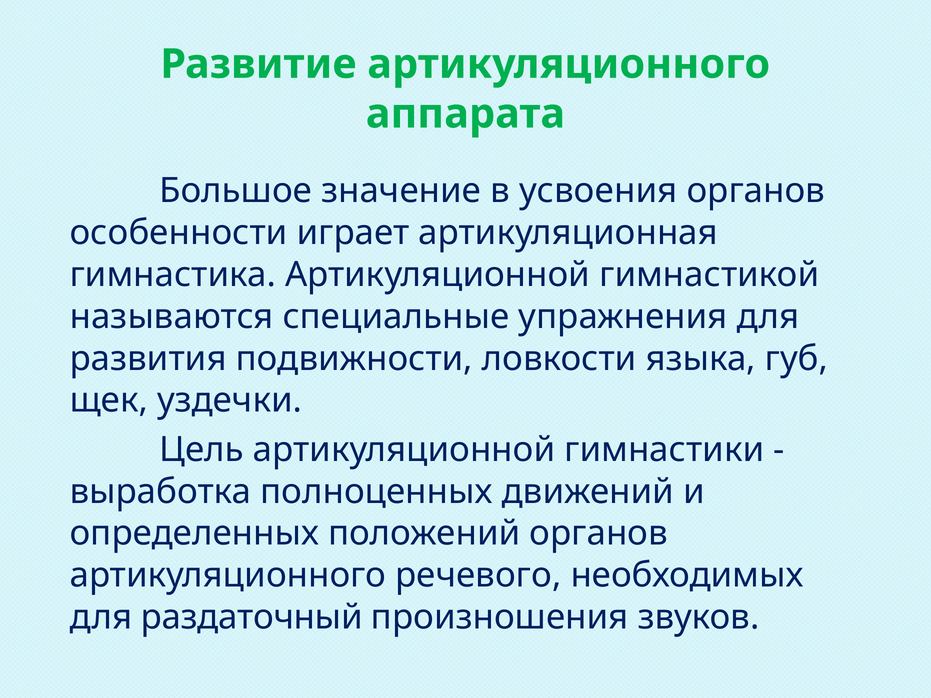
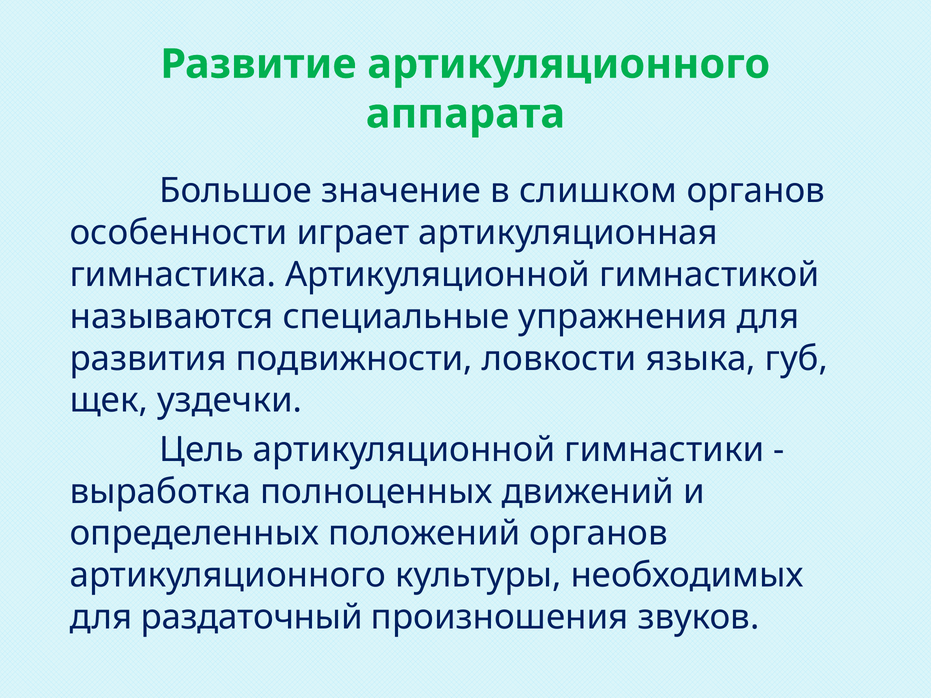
усвоения: усвоения -> слишком
речевого: речевого -> культуры
